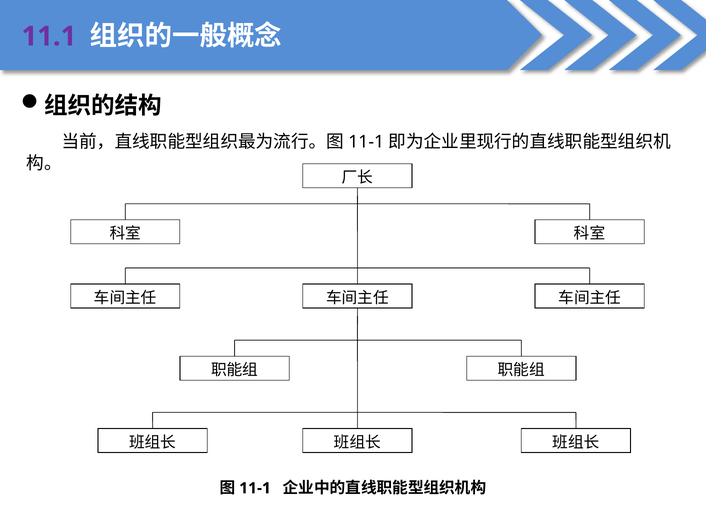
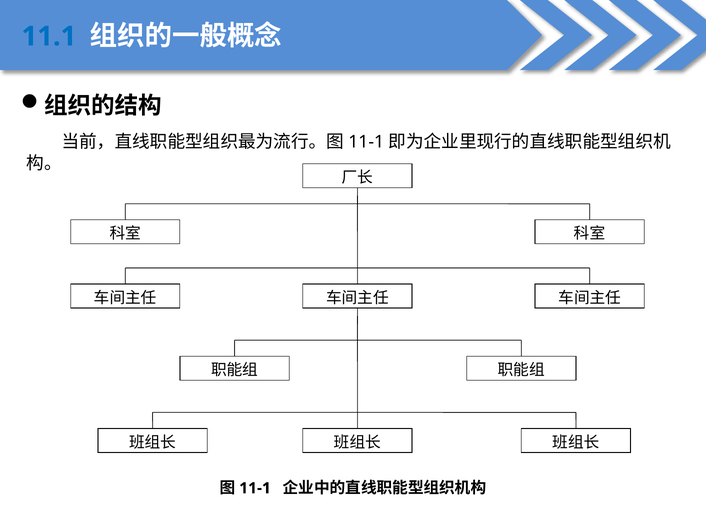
11.1 colour: purple -> blue
